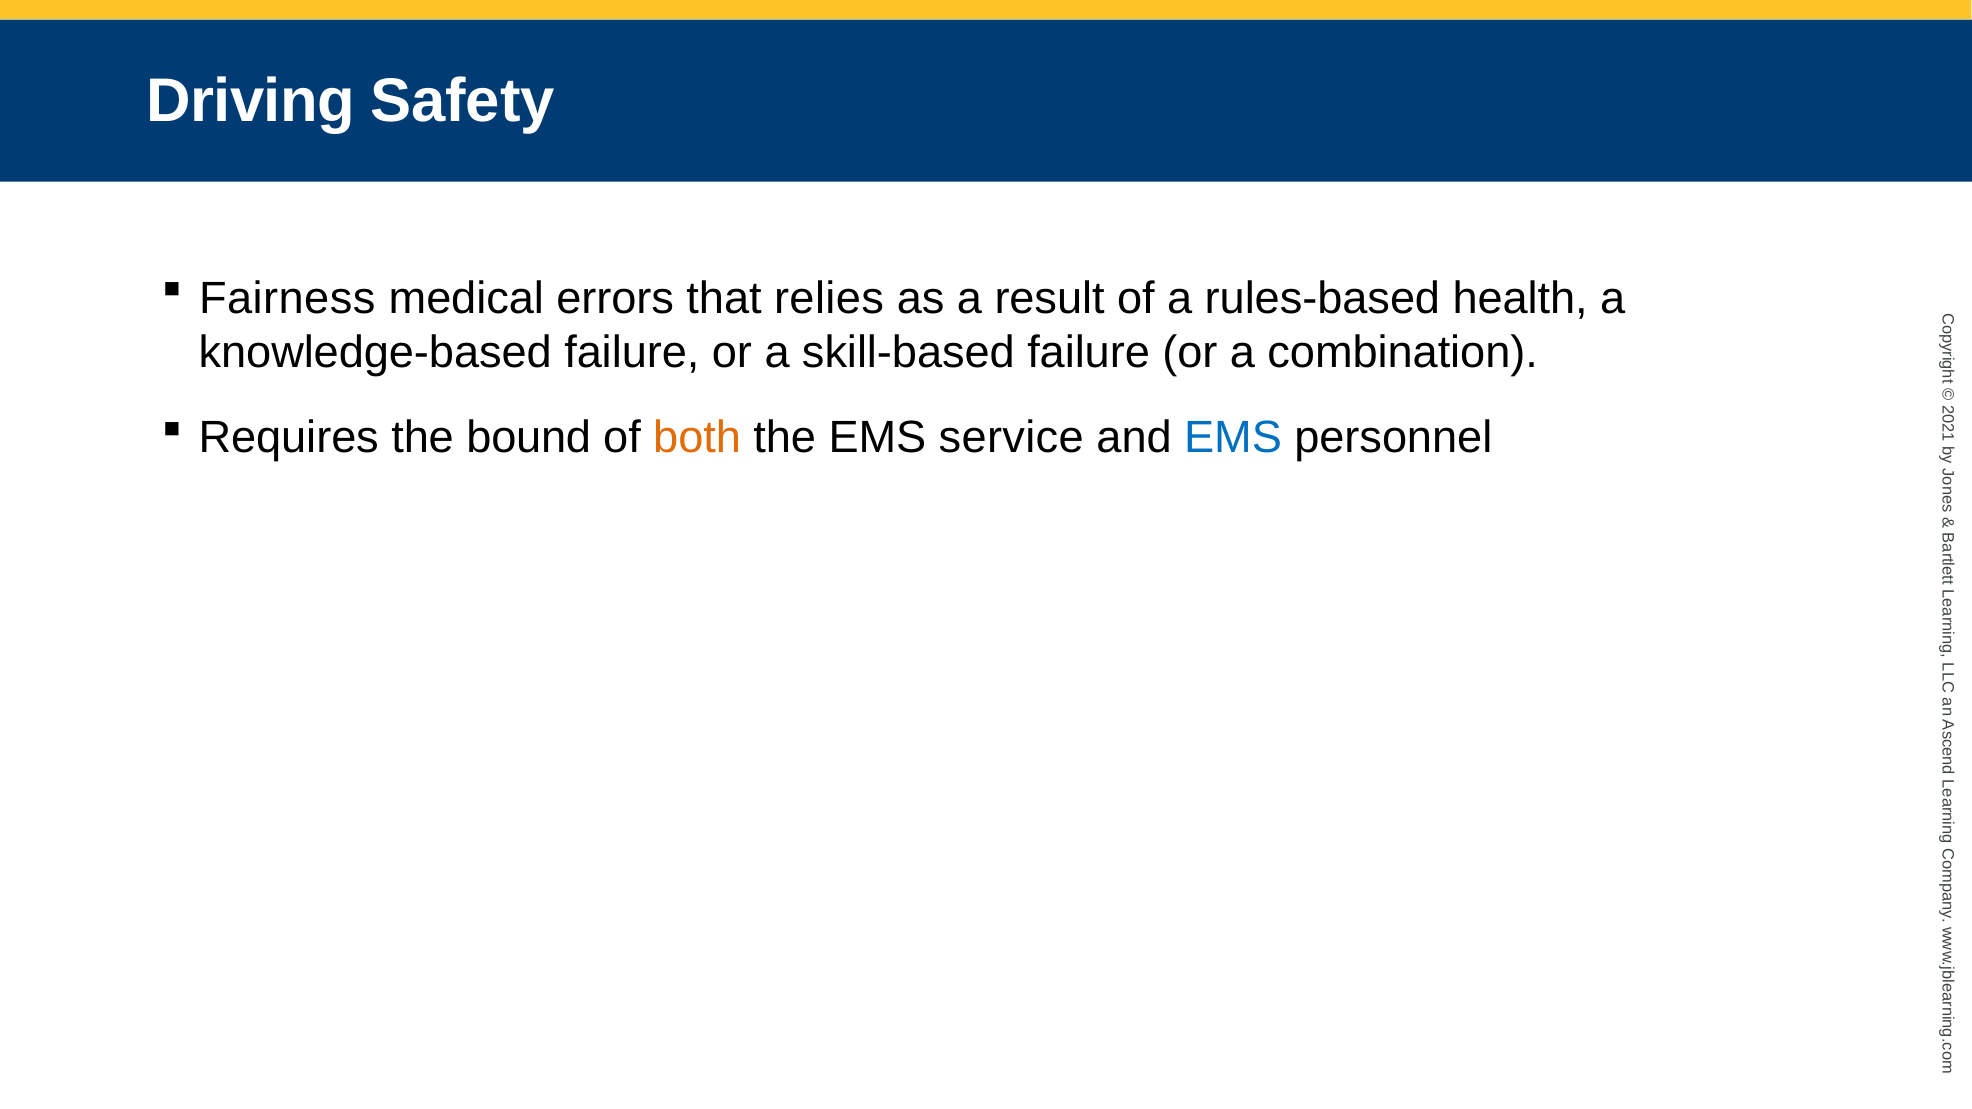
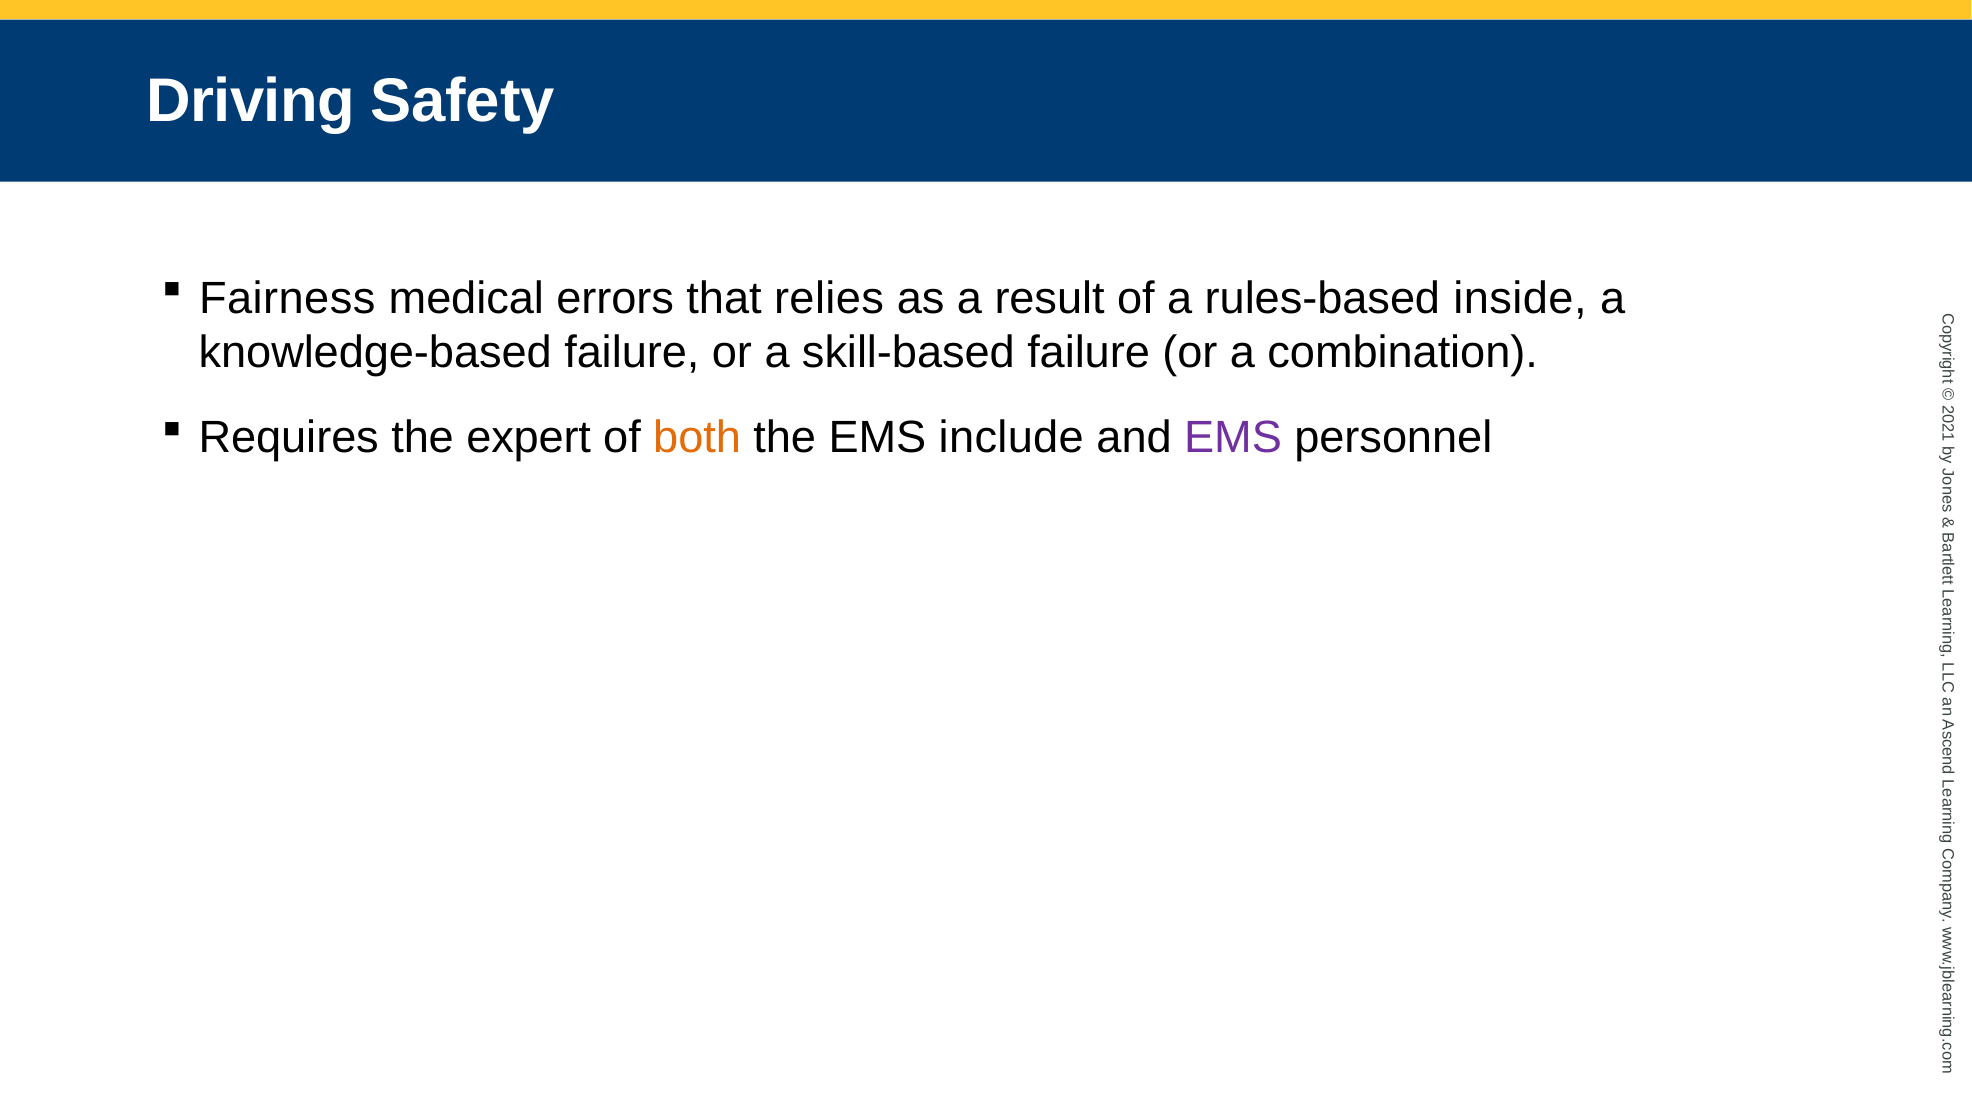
health: health -> inside
bound: bound -> expert
service: service -> include
EMS at (1233, 438) colour: blue -> purple
